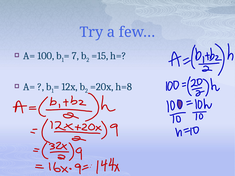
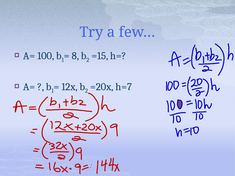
7: 7 -> 8
h=8: h=8 -> h=7
